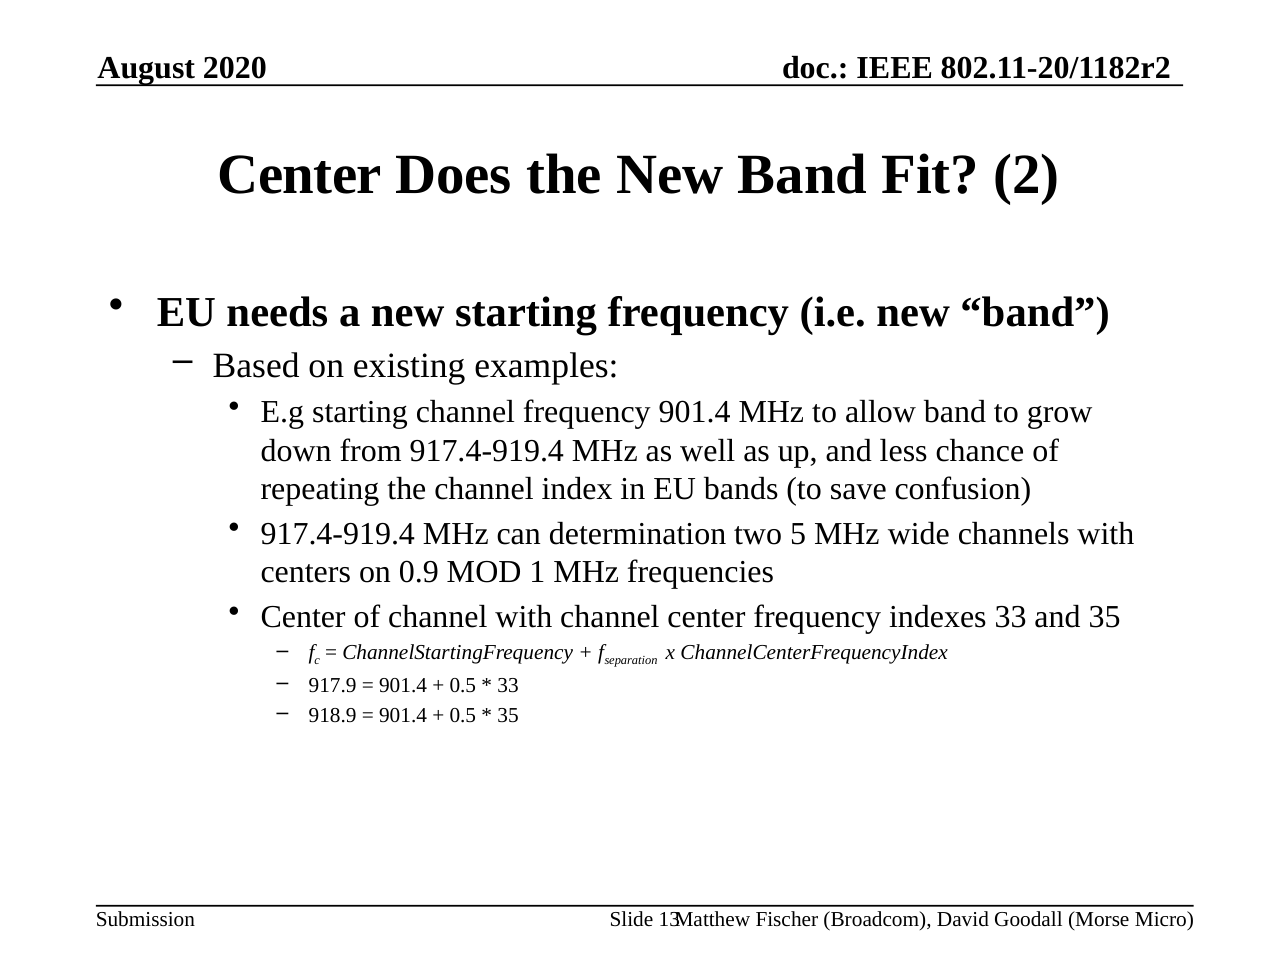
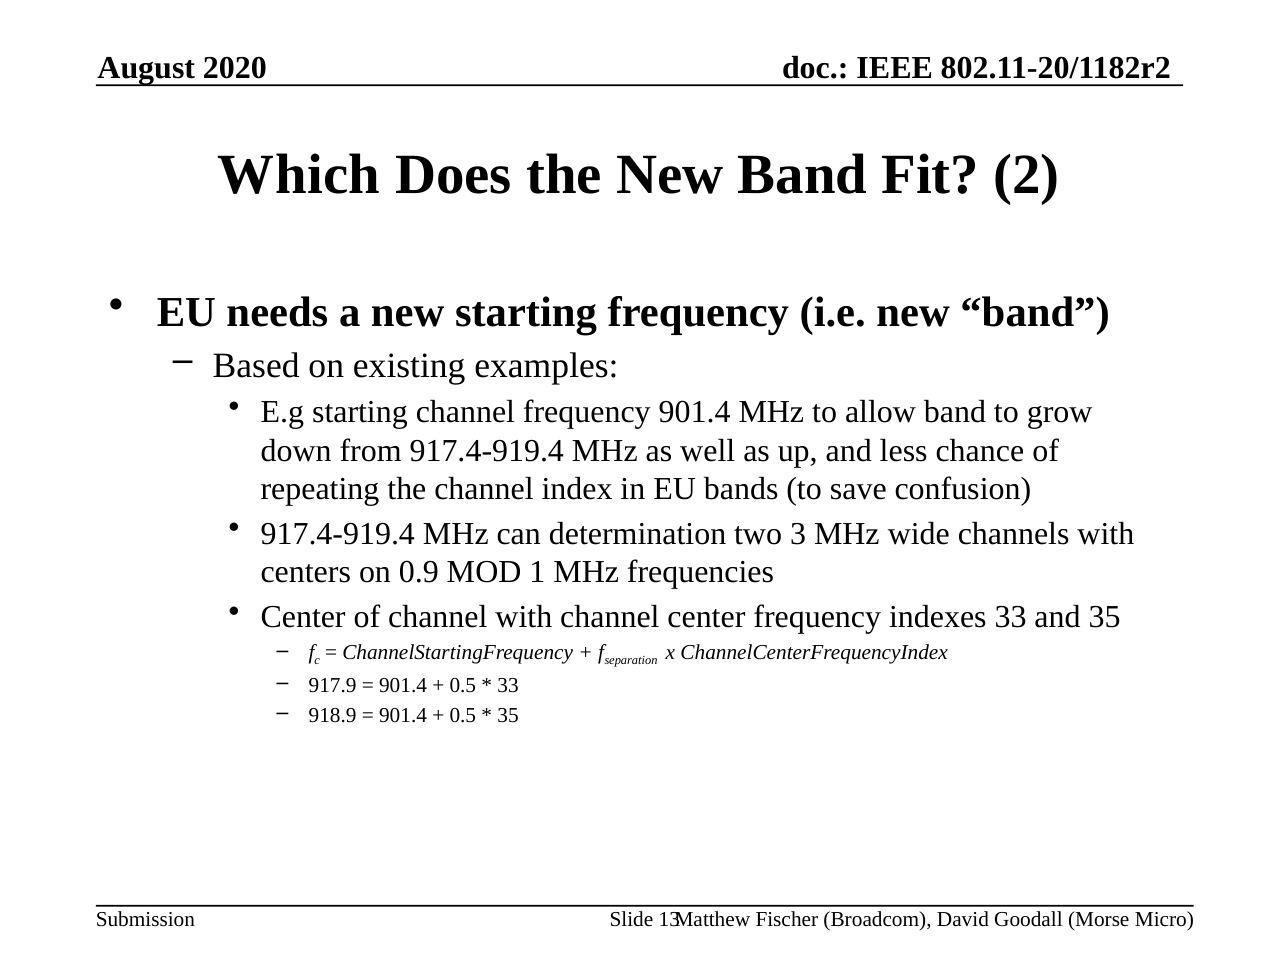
Center at (300, 174): Center -> Which
5: 5 -> 3
